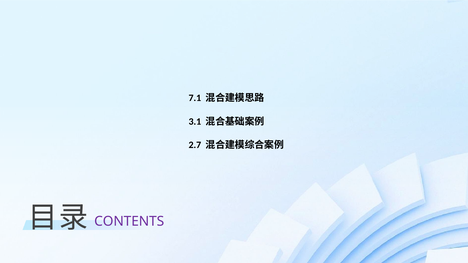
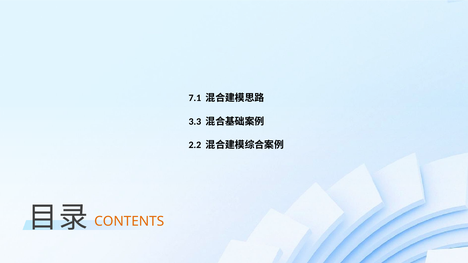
3.1: 3.1 -> 3.3
2.7: 2.7 -> 2.2
CONTENTS colour: purple -> orange
